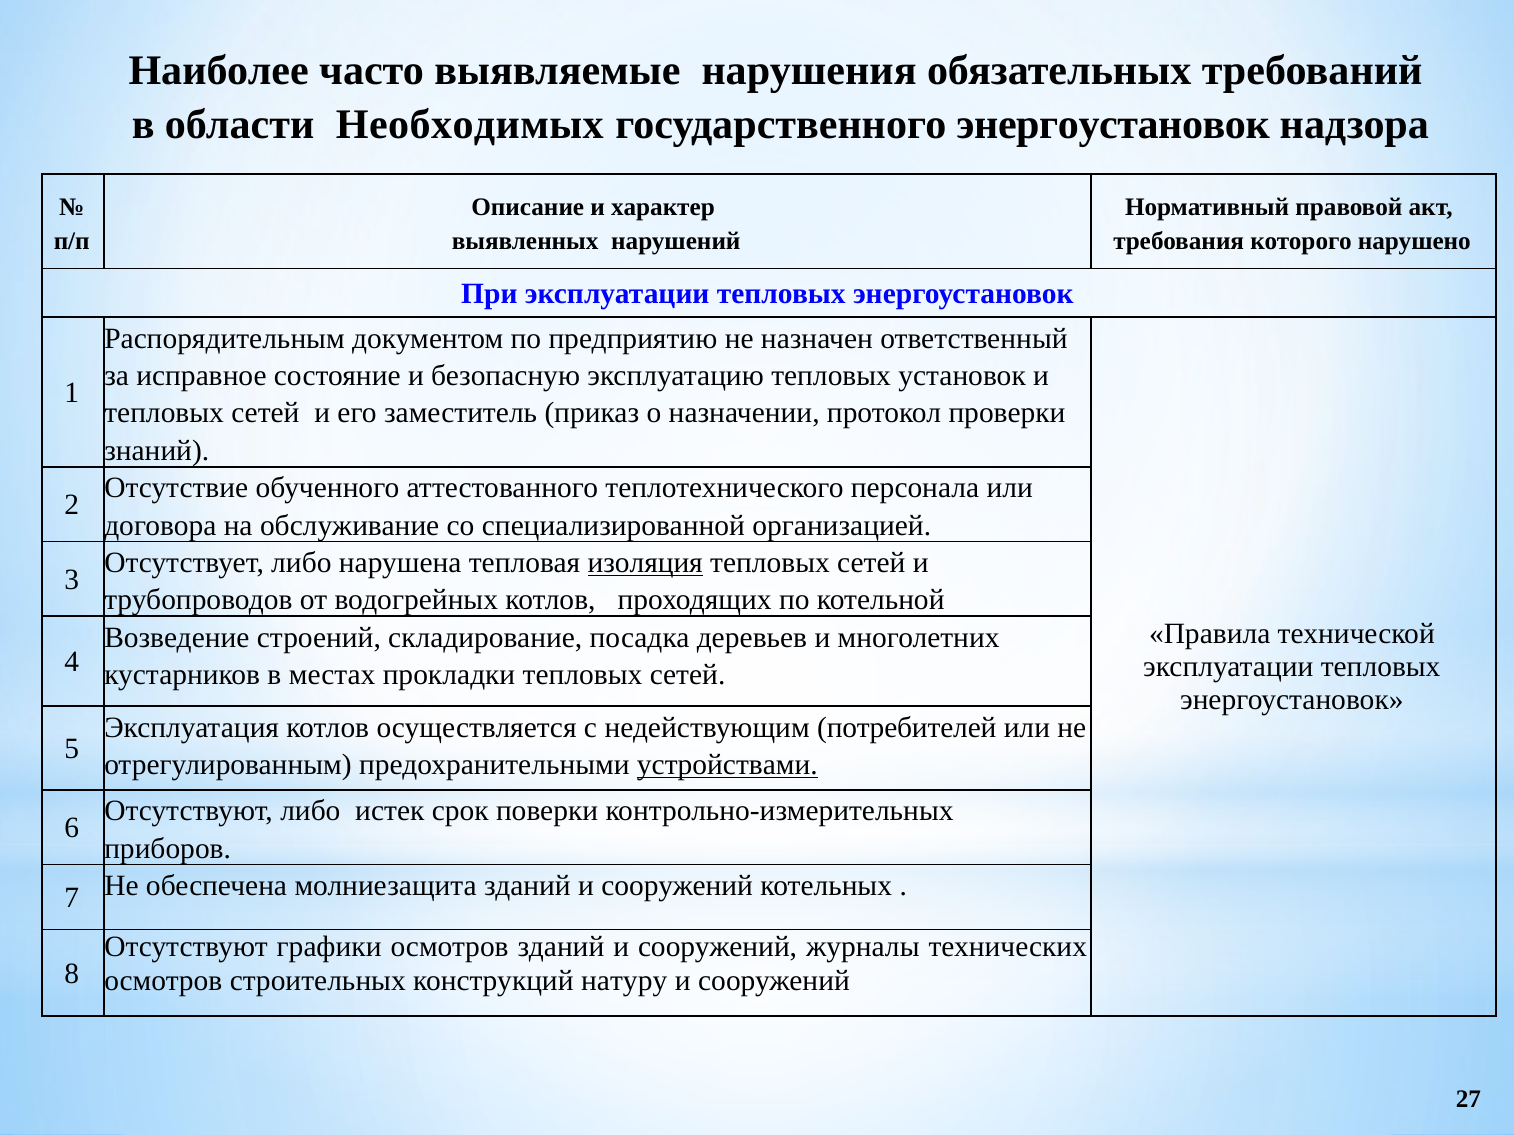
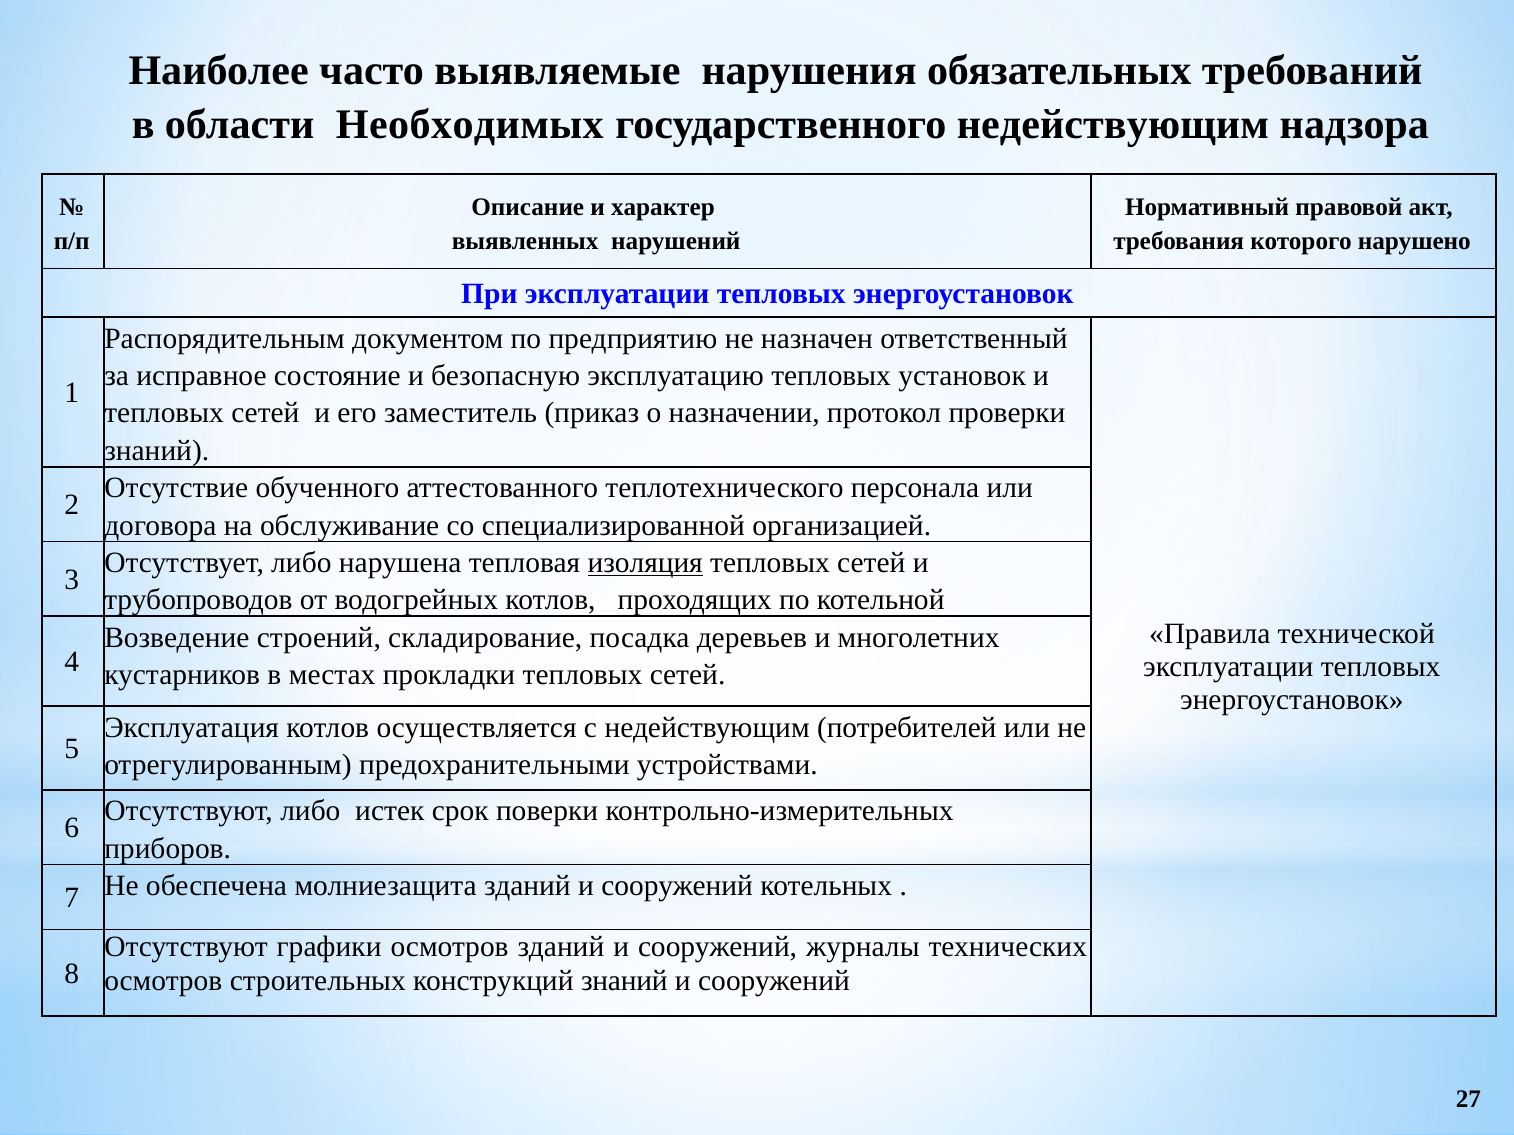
государственного энергоустановок: энергоустановок -> недействующим
устройствами underline: present -> none
конструкций натуру: натуру -> знаний
